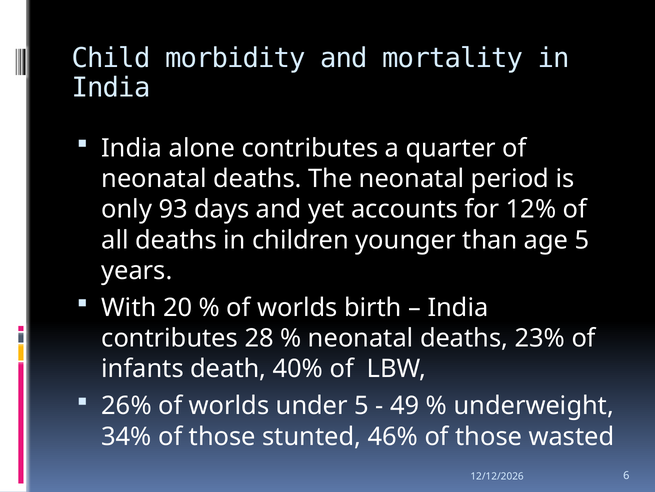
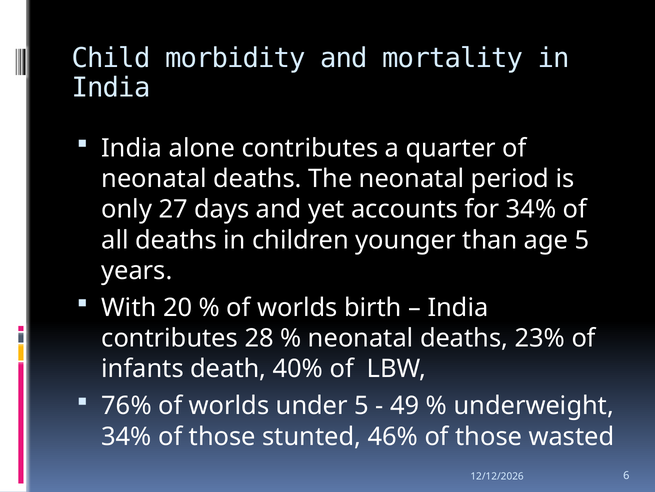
93: 93 -> 27
for 12%: 12% -> 34%
26%: 26% -> 76%
